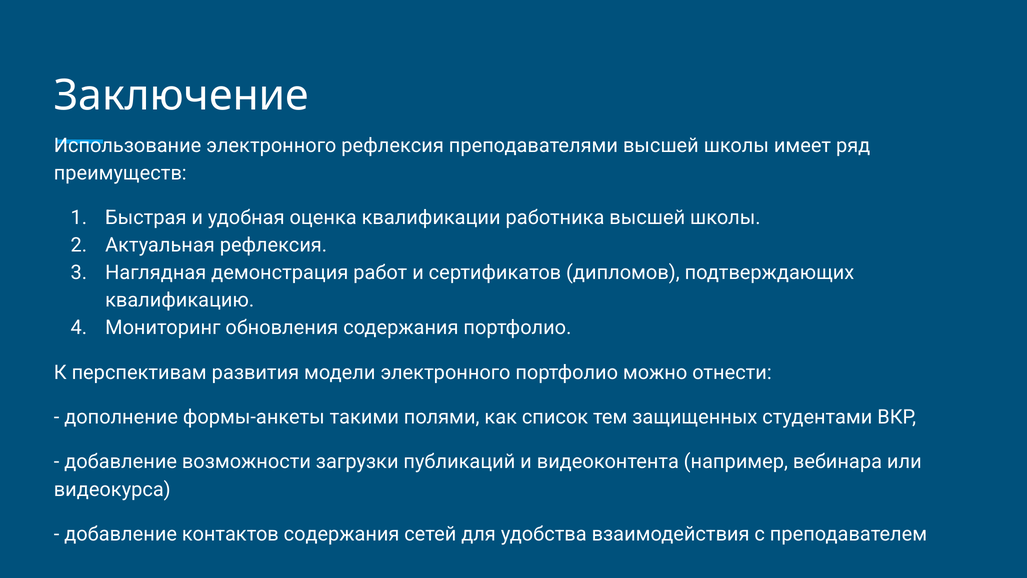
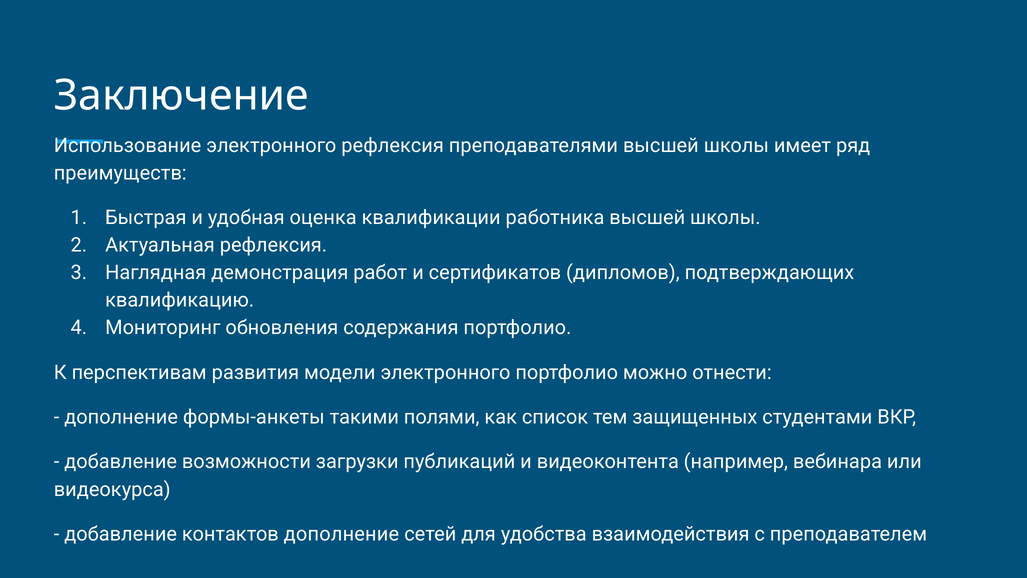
контактов содержания: содержания -> дополнение
